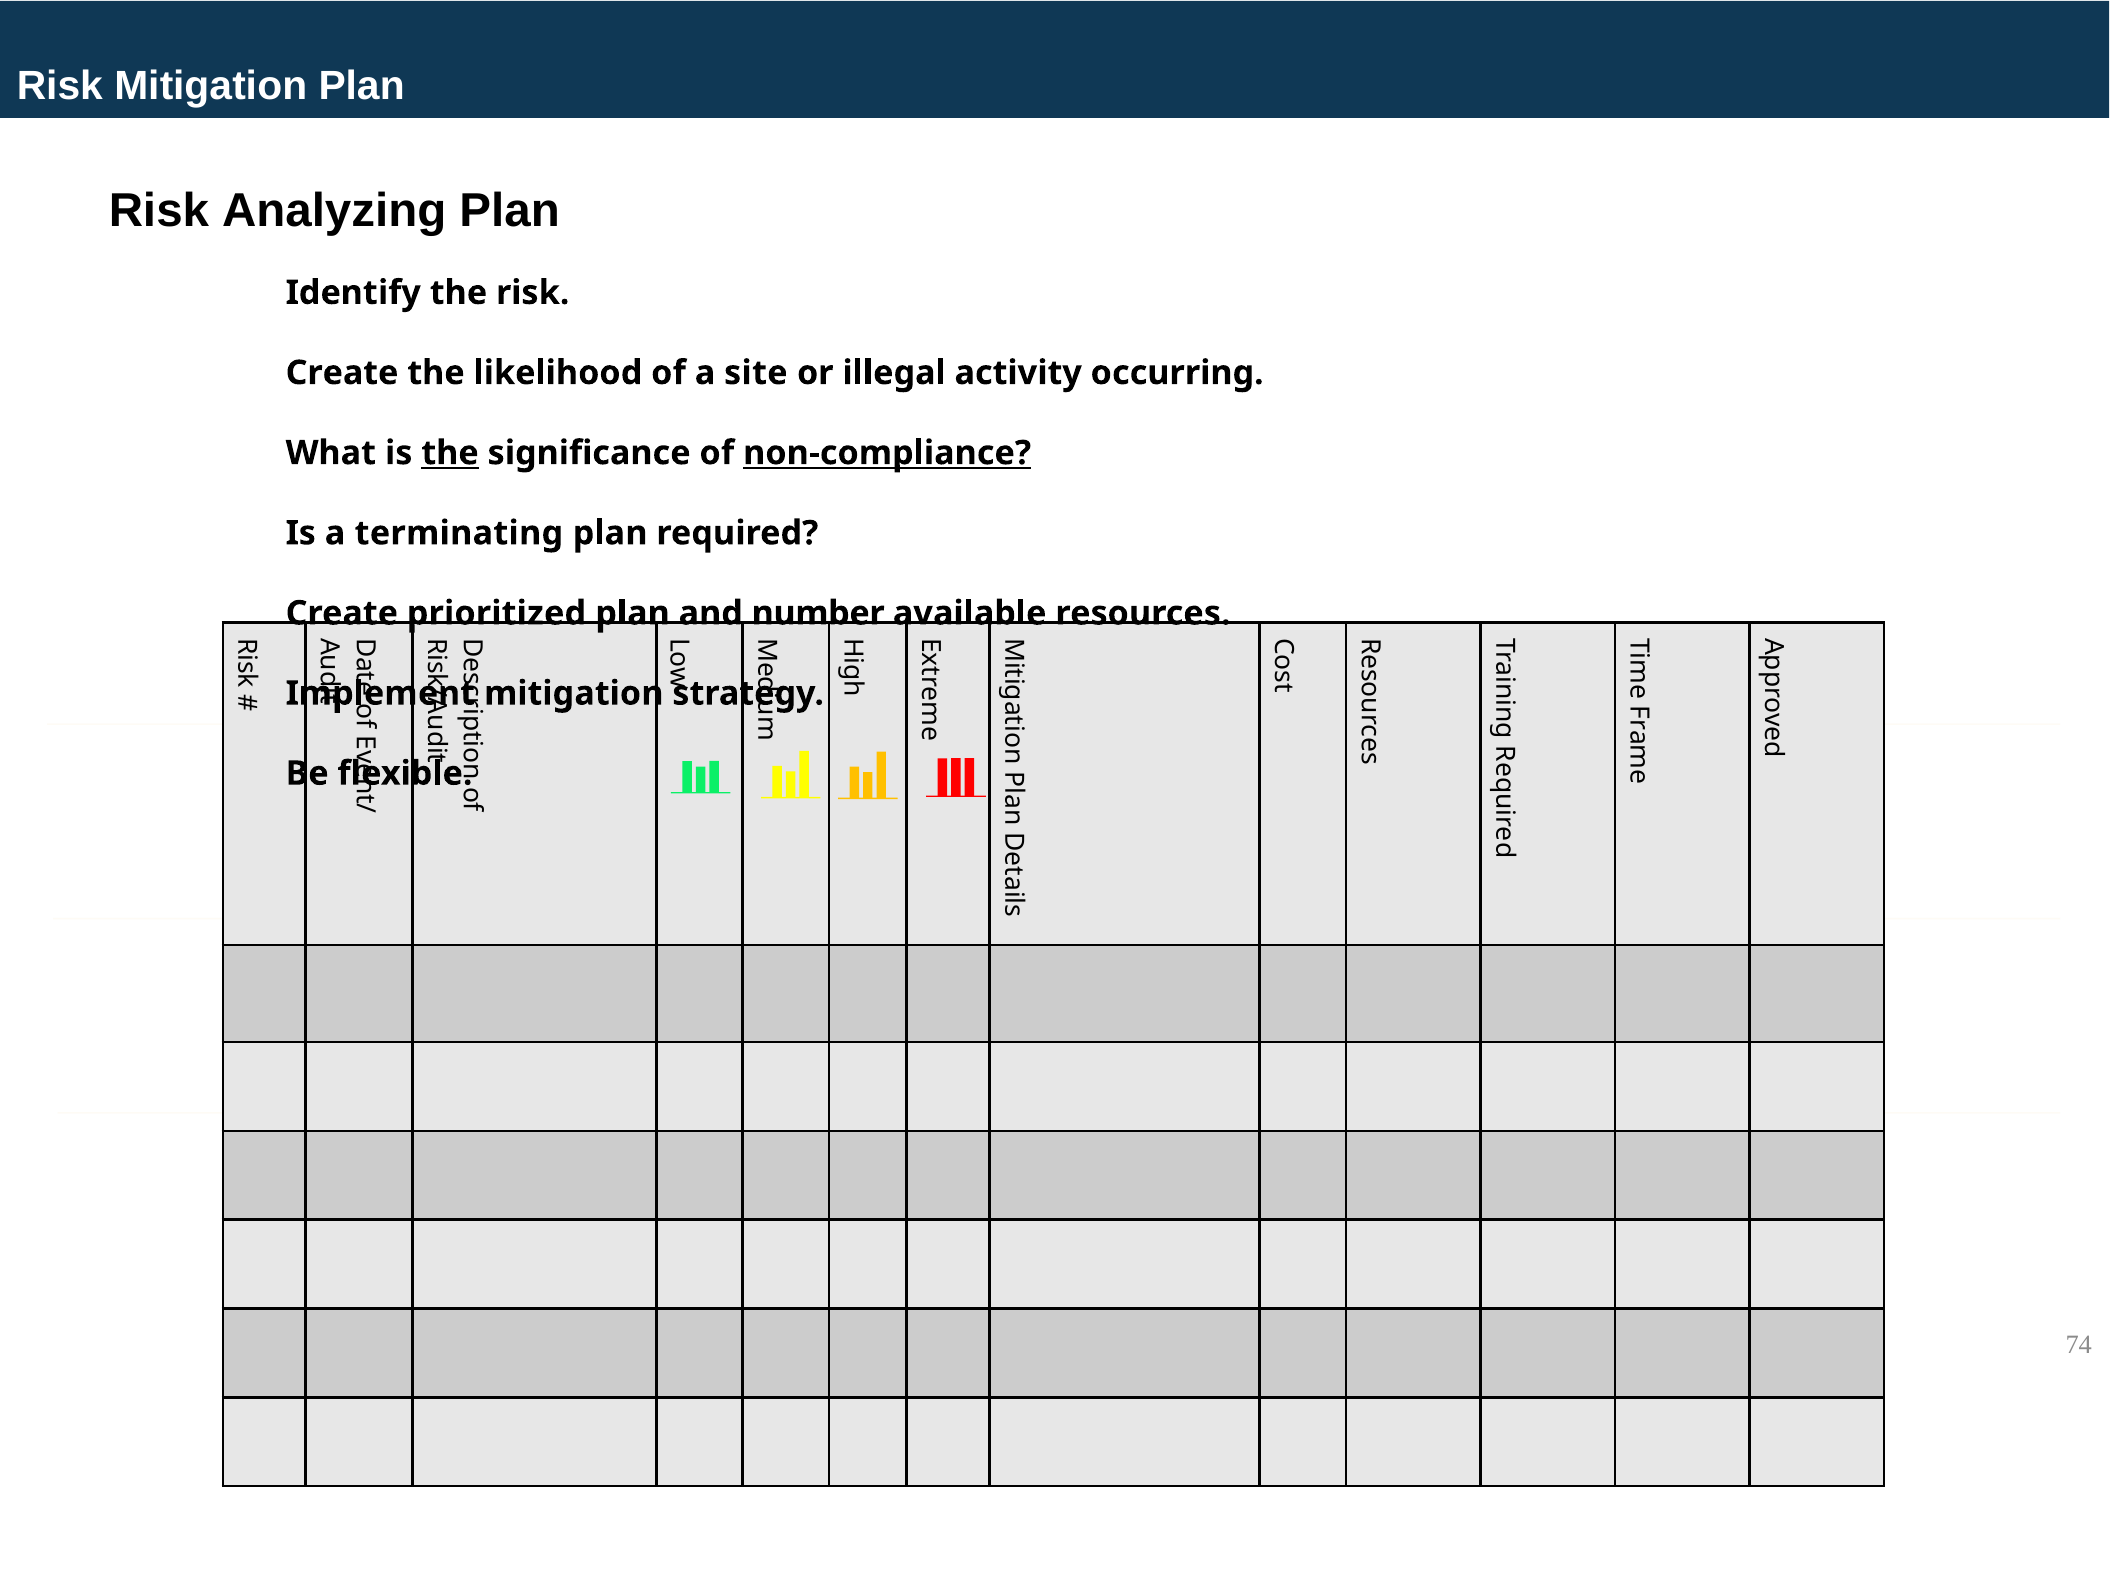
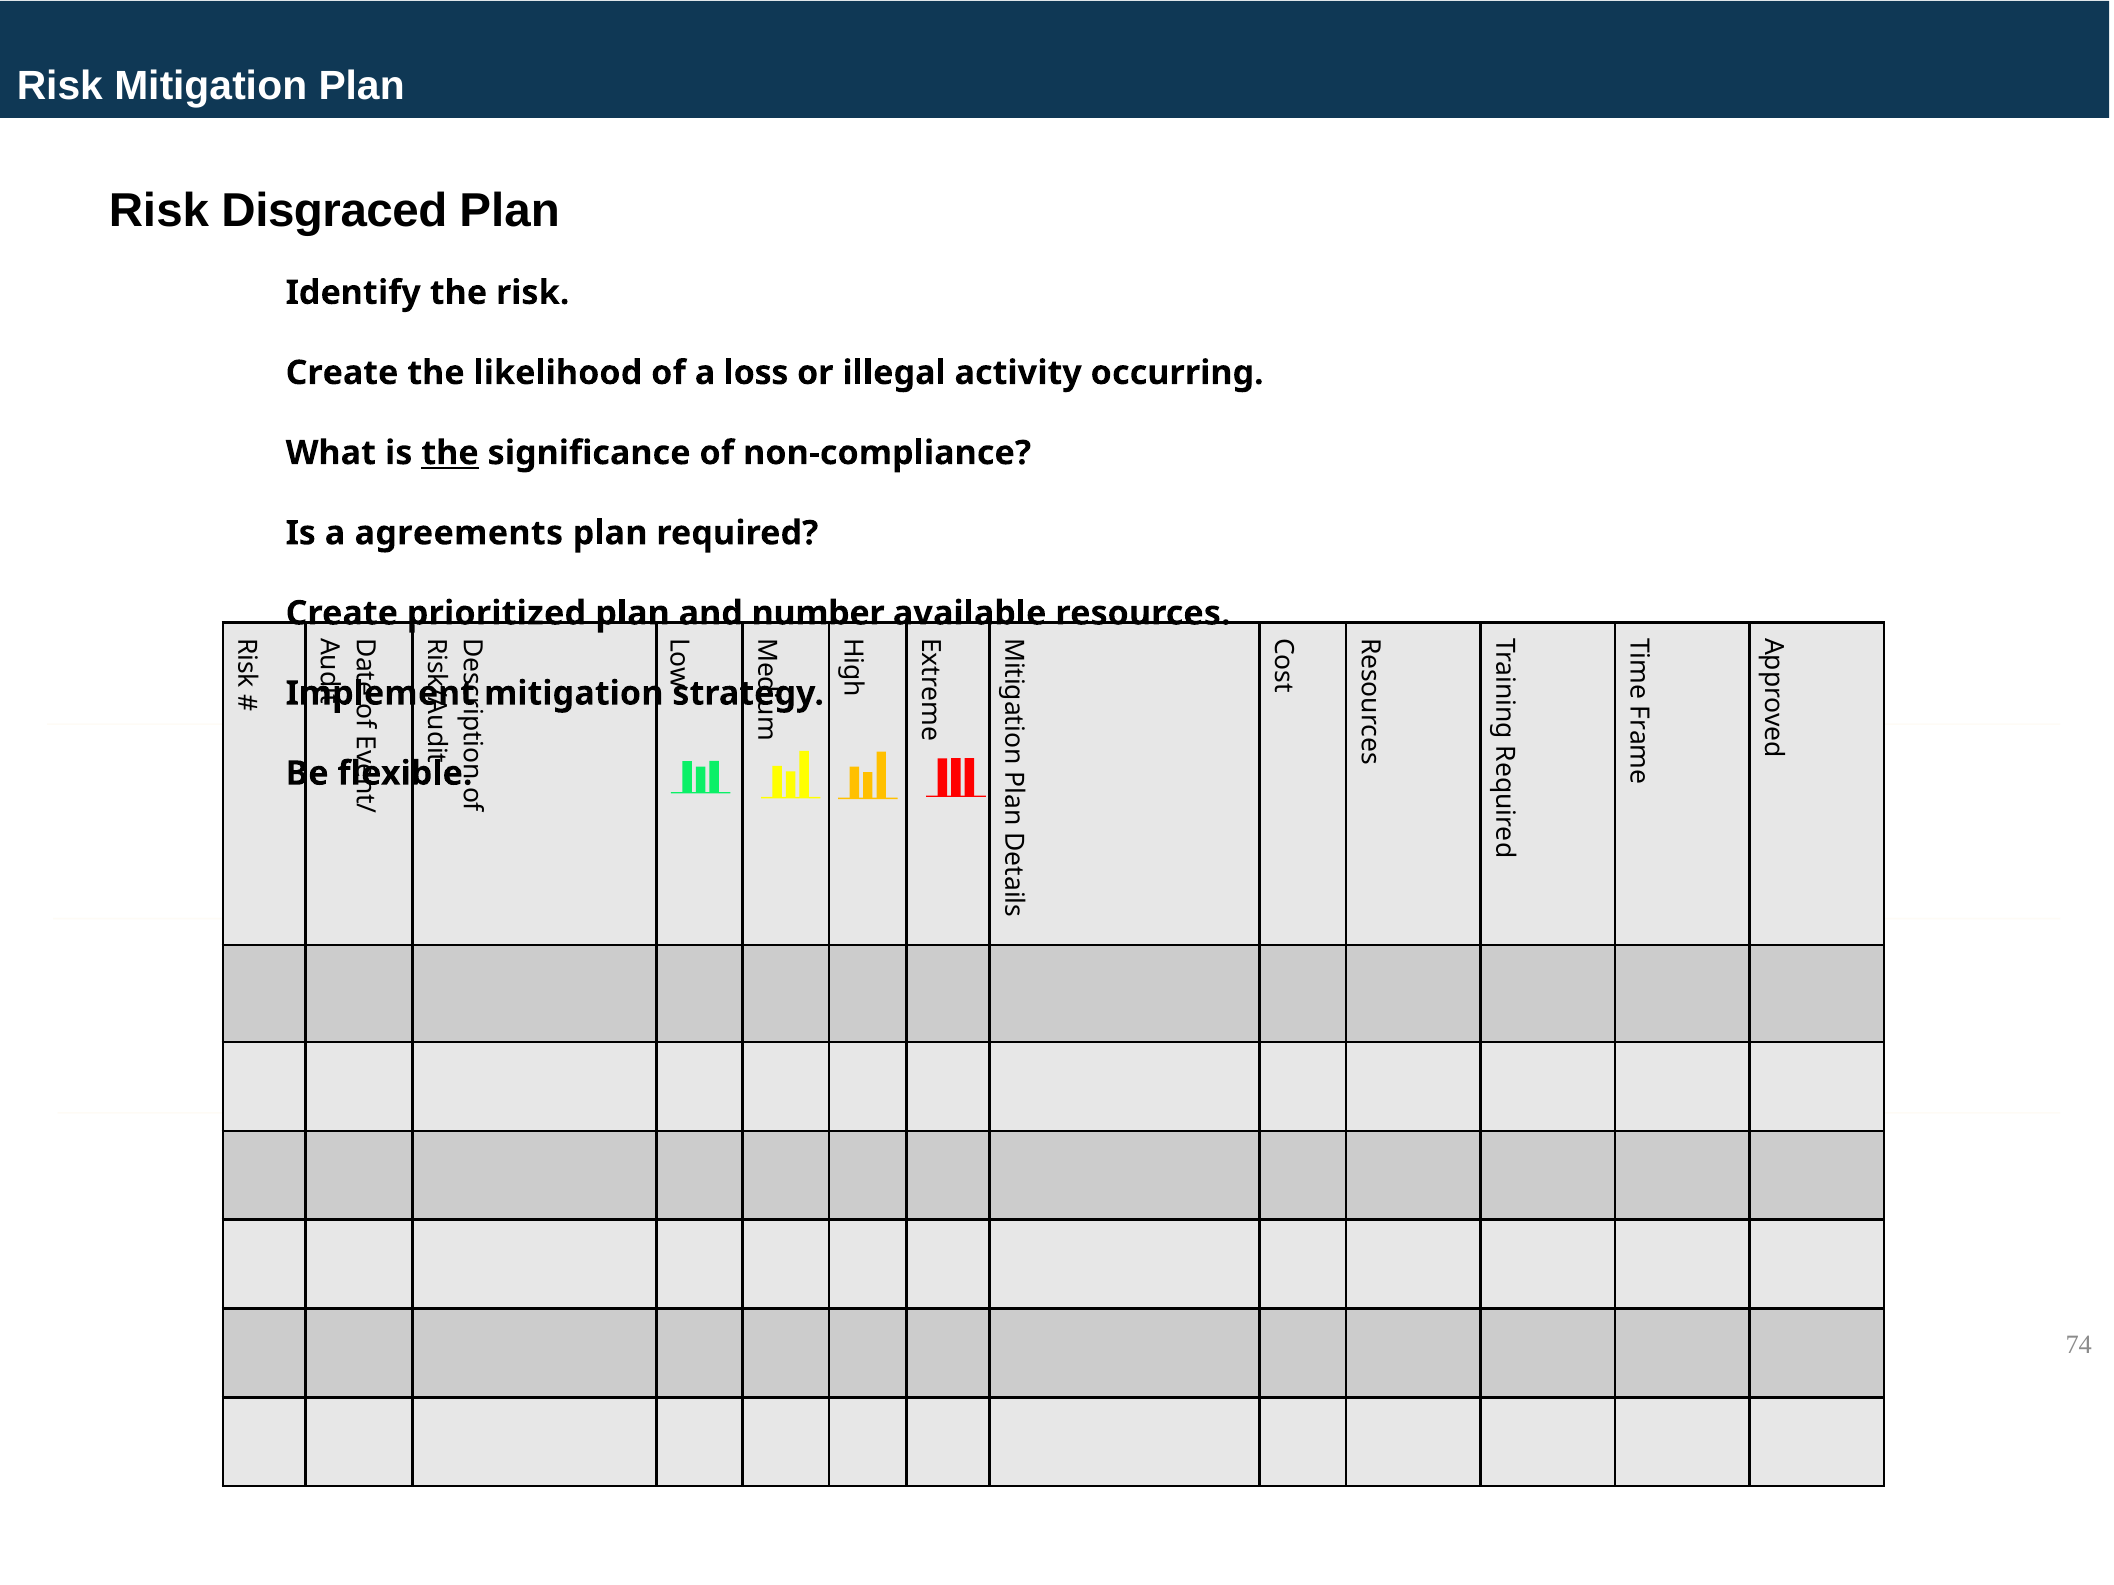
Analyzing: Analyzing -> Disgraced
site: site -> loss
non-compliance underline: present -> none
terminating: terminating -> agreements
